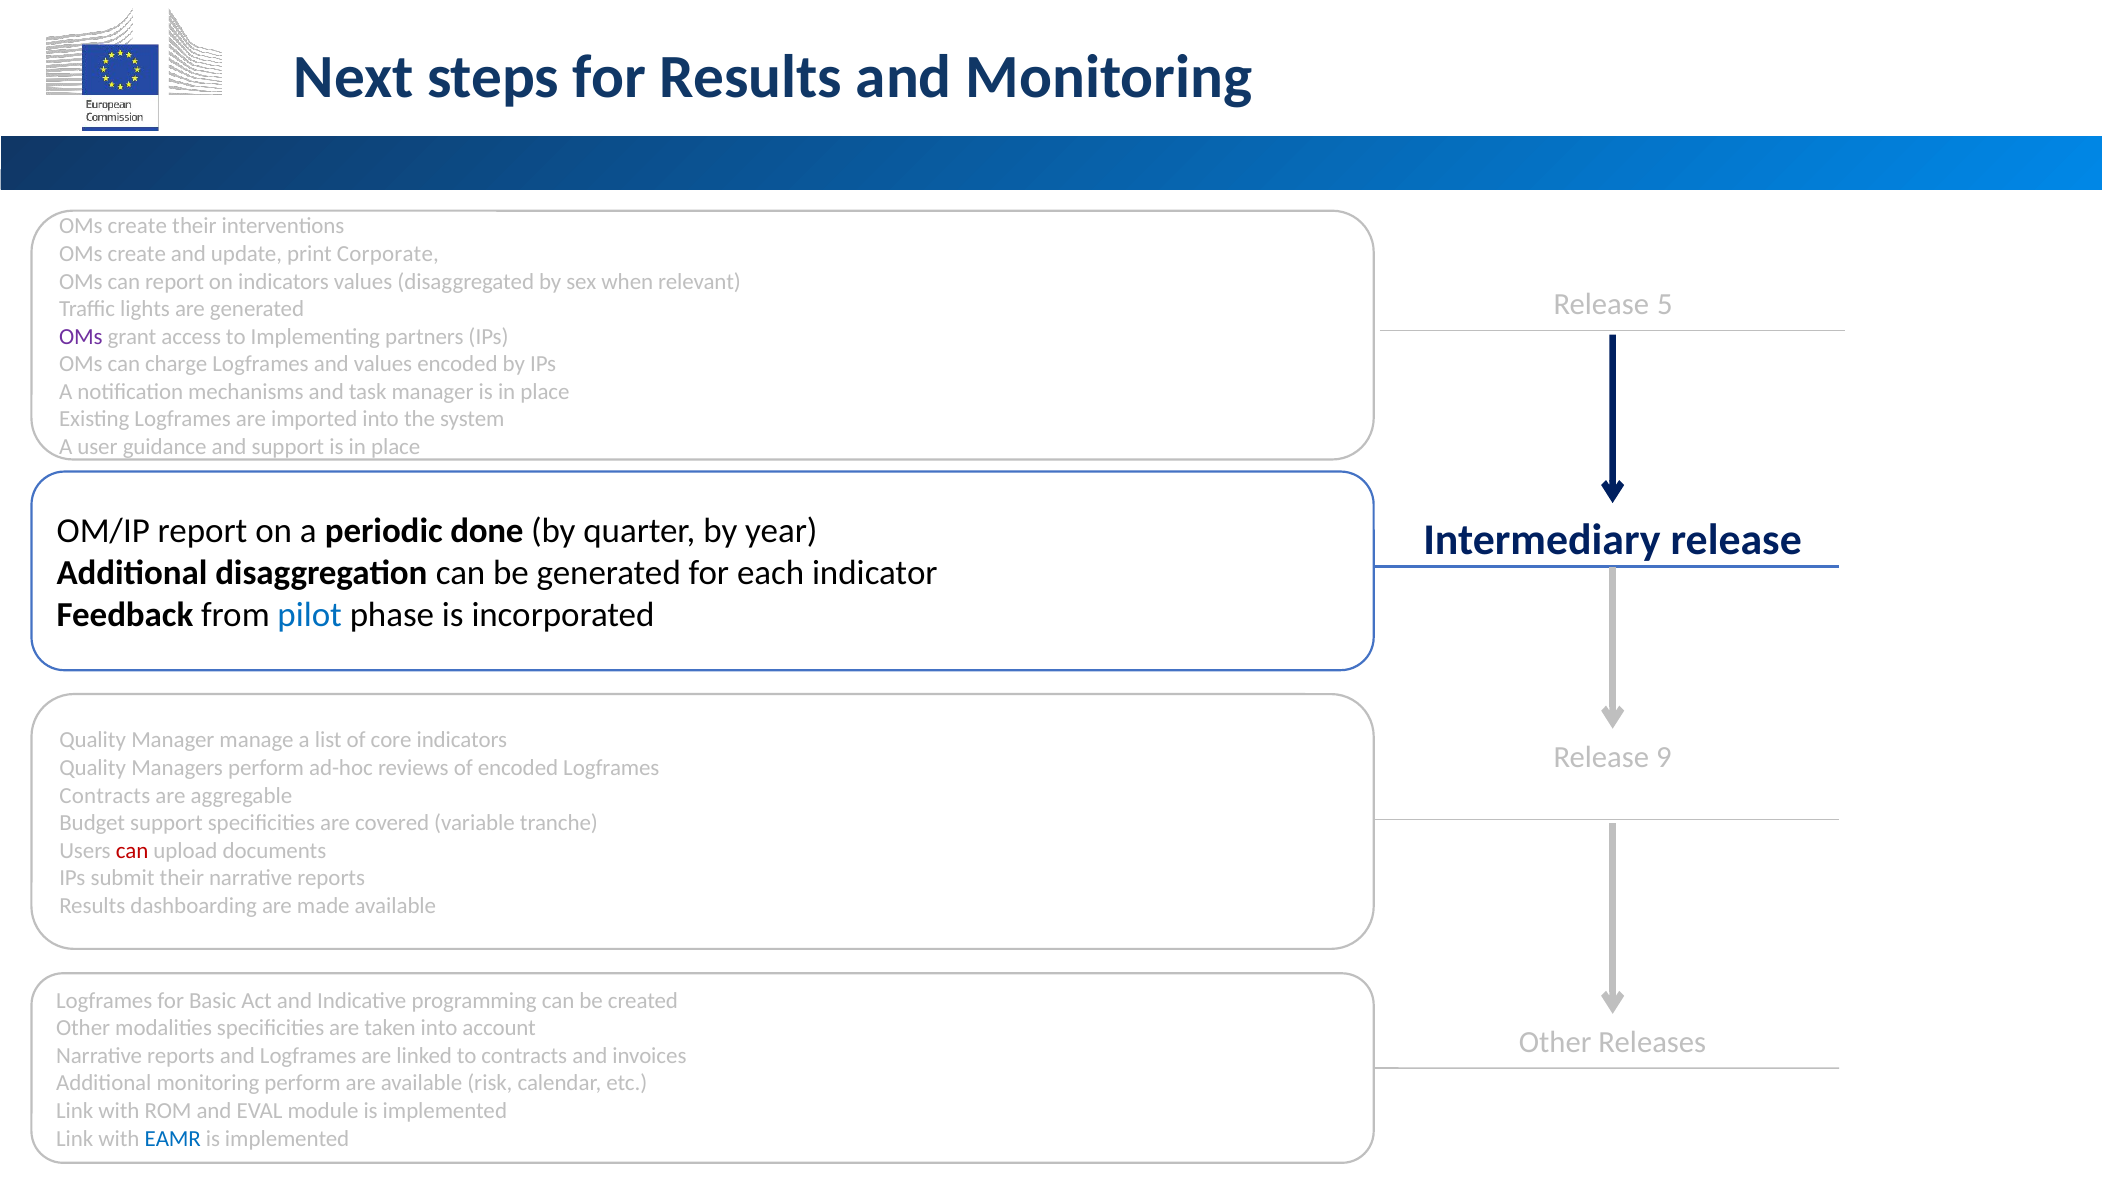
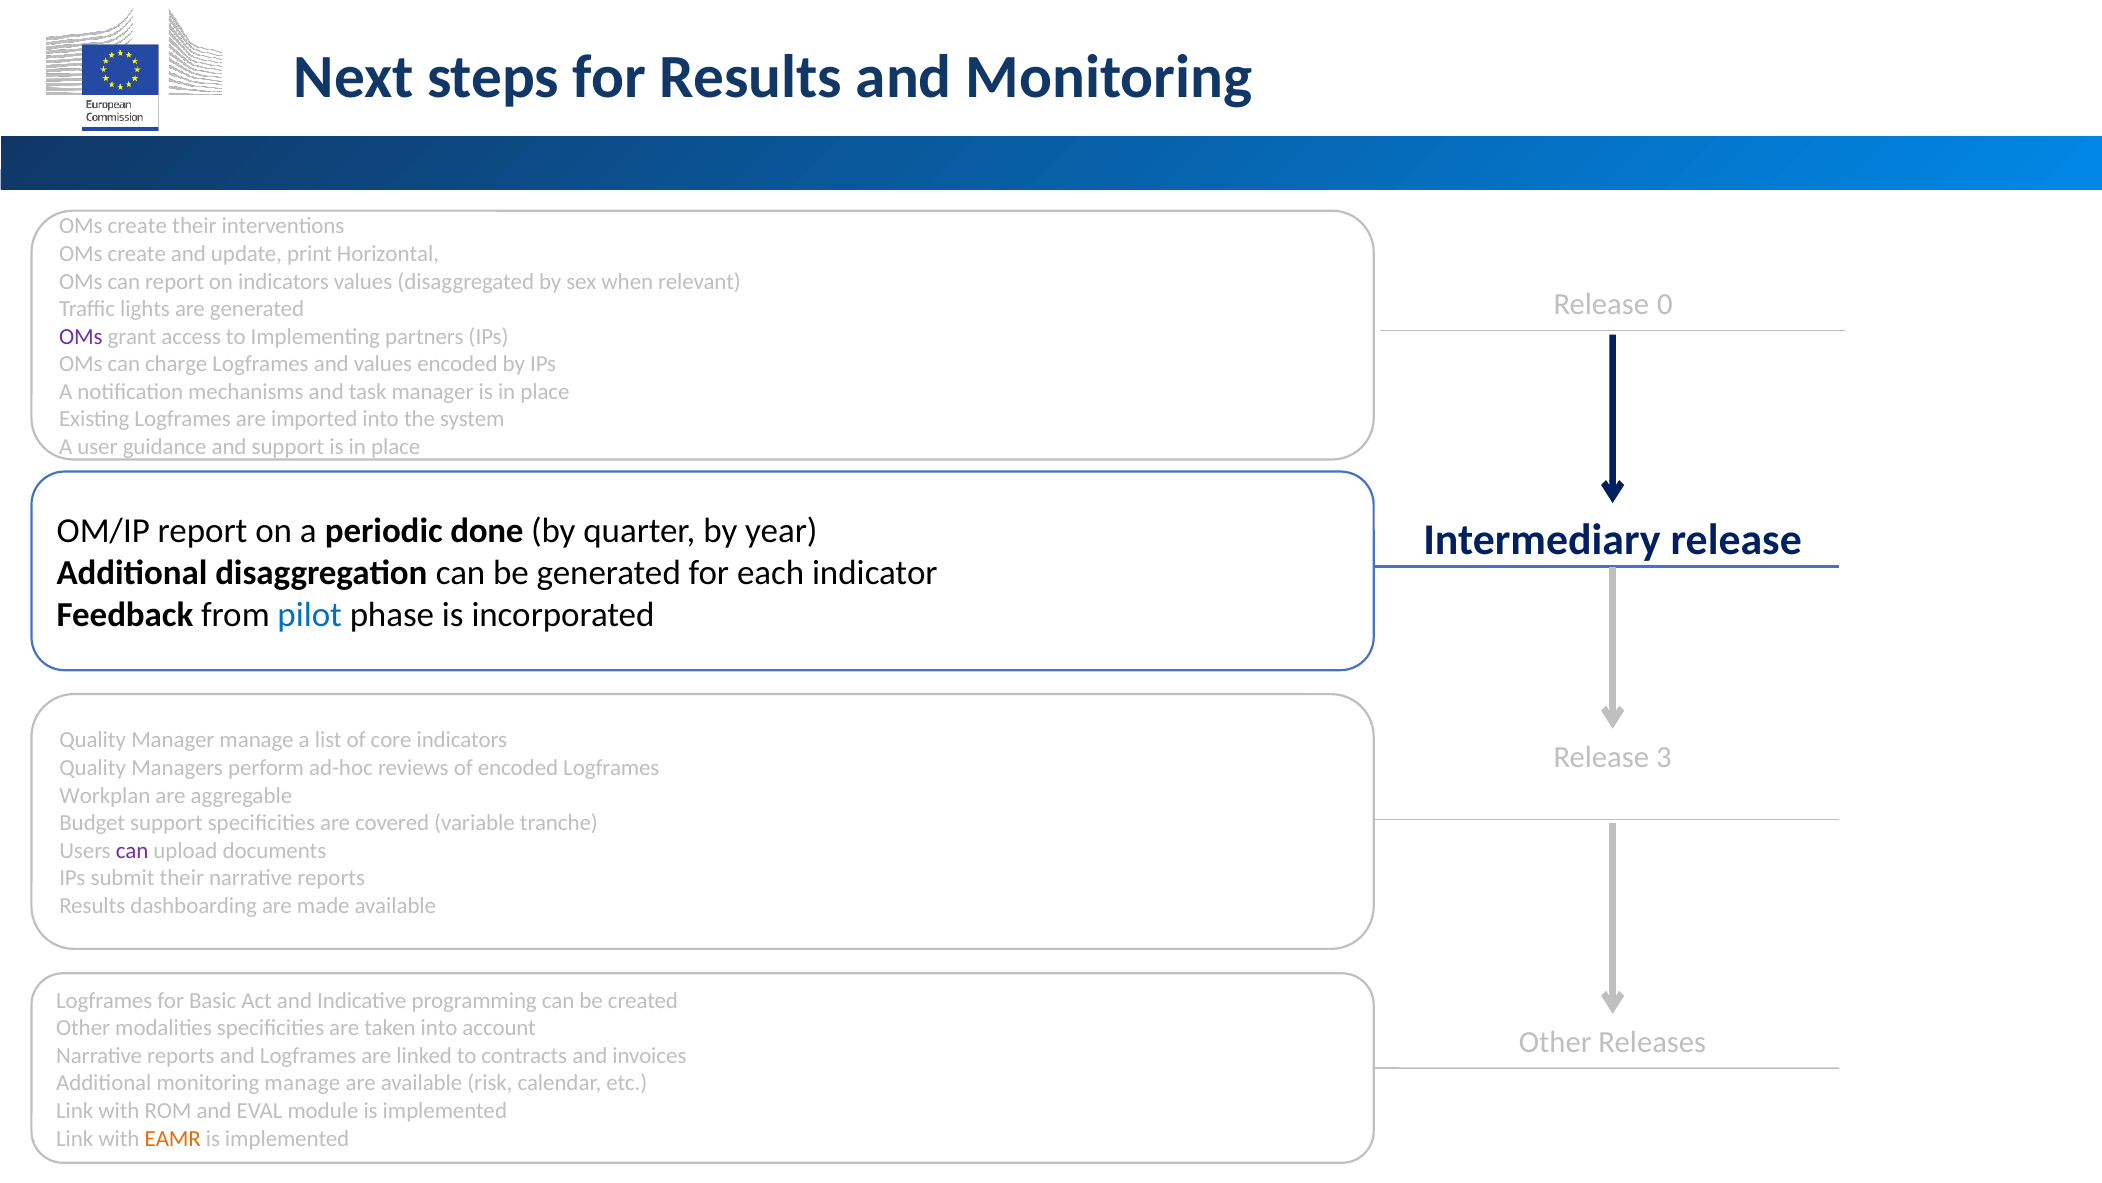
Corporate: Corporate -> Horizontal
5: 5 -> 0
9: 9 -> 3
Contracts at (105, 795): Contracts -> Workplan
can at (132, 850) colour: red -> purple
monitoring perform: perform -> manage
EAMR colour: blue -> orange
